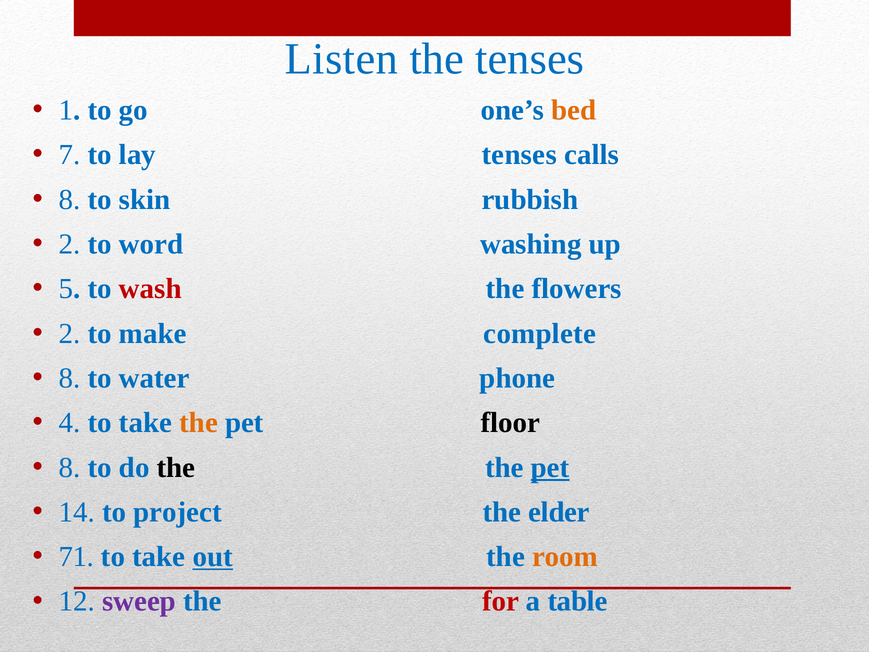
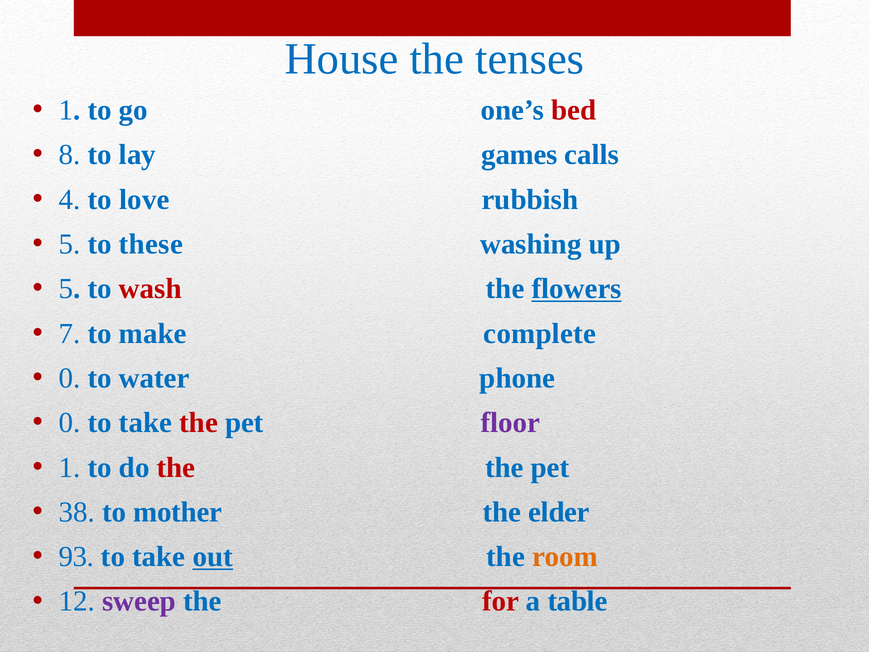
Listen: Listen -> House
bed colour: orange -> red
7: 7 -> 8
lay tenses: tenses -> games
8 at (70, 199): 8 -> 4
skin: skin -> love
2 at (70, 244): 2 -> 5
word: word -> these
flowers underline: none -> present
2 at (70, 333): 2 -> 7
8 at (70, 378): 8 -> 0
4 at (70, 423): 4 -> 0
the at (199, 423) colour: orange -> red
floor colour: black -> purple
8 at (70, 467): 8 -> 1
the at (176, 467) colour: black -> red
pet at (550, 467) underline: present -> none
14: 14 -> 38
project: project -> mother
71: 71 -> 93
